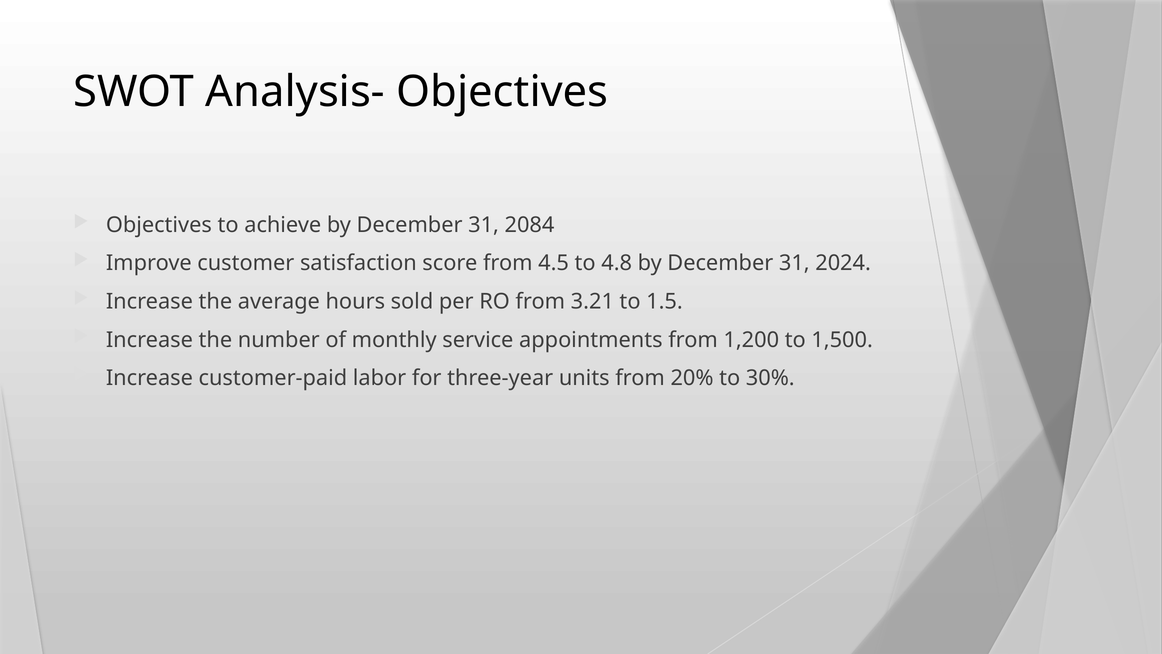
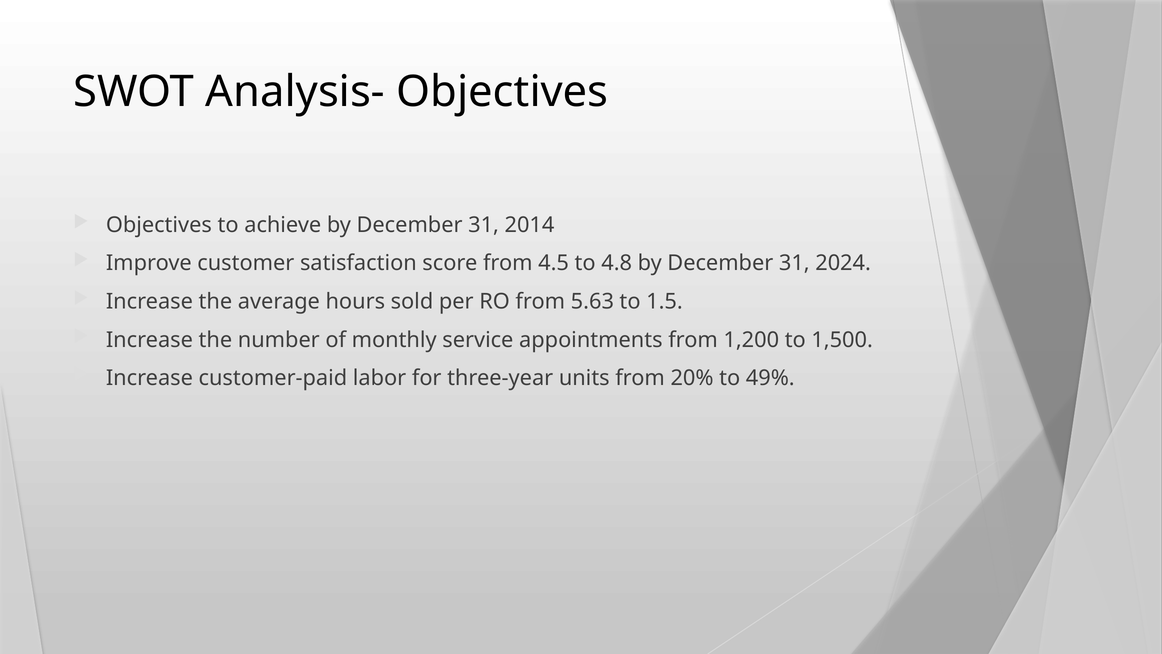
2084: 2084 -> 2014
3.21: 3.21 -> 5.63
30%: 30% -> 49%
